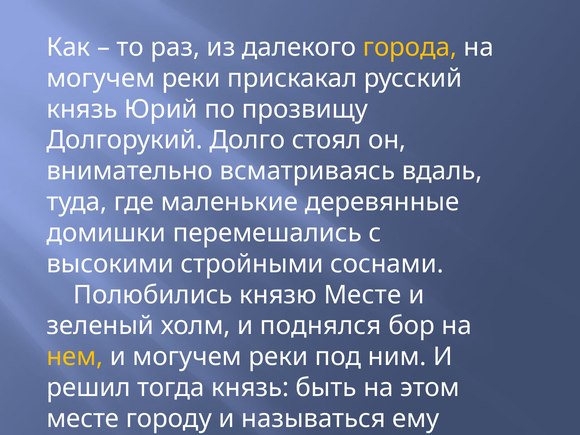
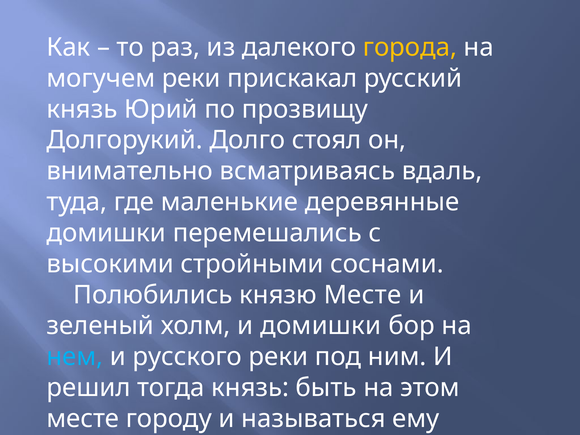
и поднялся: поднялся -> домишки
нем colour: yellow -> light blue
и могучем: могучем -> русского
